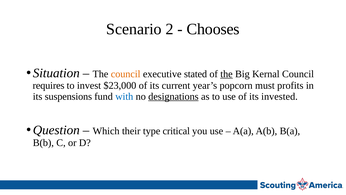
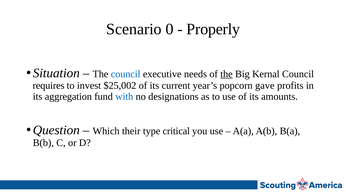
2: 2 -> 0
Chooses: Chooses -> Properly
council at (126, 74) colour: orange -> blue
stated: stated -> needs
$23,000: $23,000 -> $25,002
must: must -> gave
suspensions: suspensions -> aggregation
designations underline: present -> none
invested: invested -> amounts
